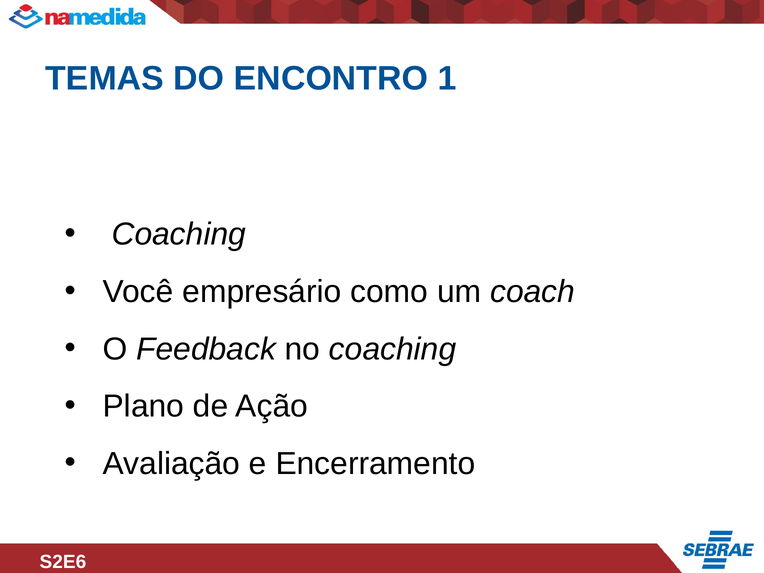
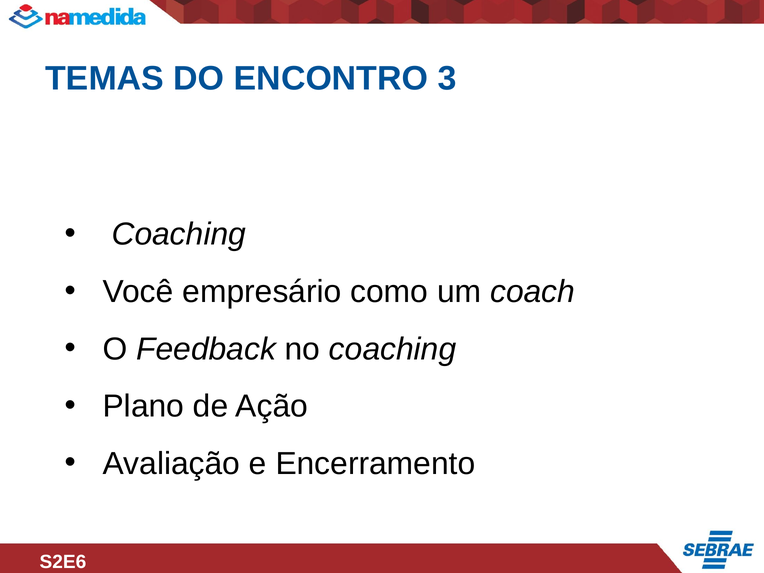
1: 1 -> 3
